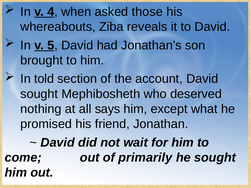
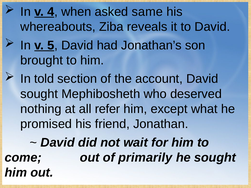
those: those -> same
says: says -> refer
